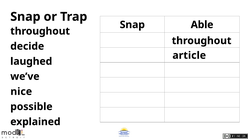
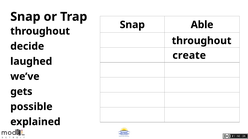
article: article -> create
nice: nice -> gets
